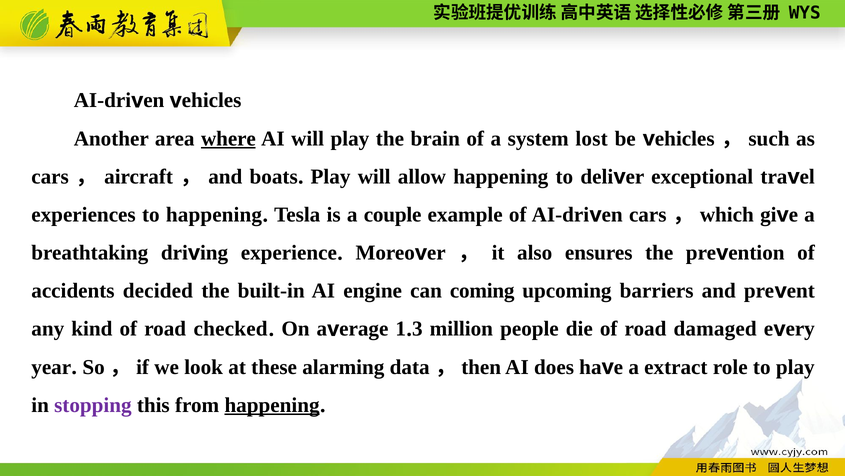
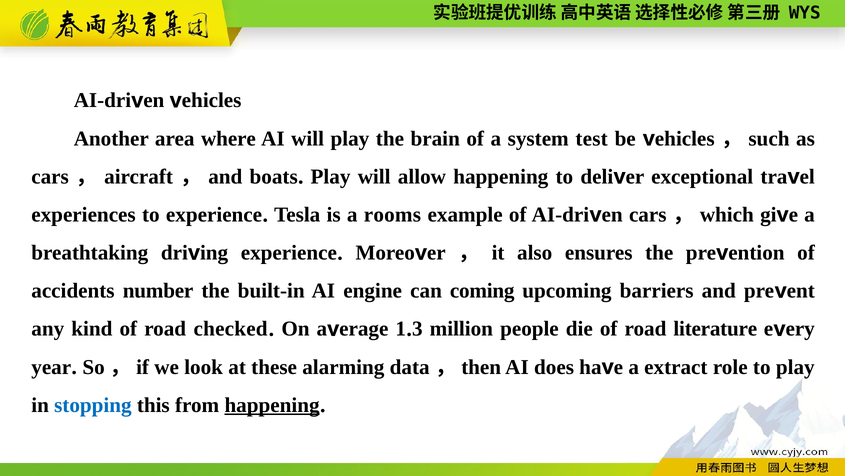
where underline: present -> none
lost: lost -> test
to happening: happening -> experience
couple: couple -> rooms
decided: decided -> number
damaged: damaged -> literature
stopping colour: purple -> blue
